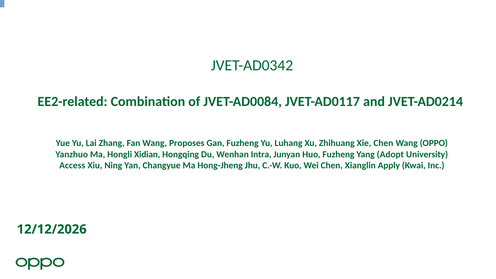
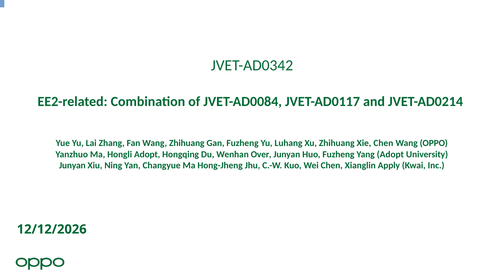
Wang Proposes: Proposes -> Zhihuang
Hongli Xidian: Xidian -> Adopt
Intra: Intra -> Over
Access at (72, 165): Access -> Junyan
